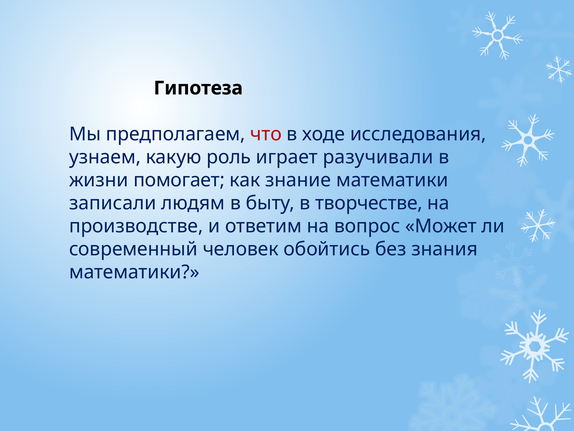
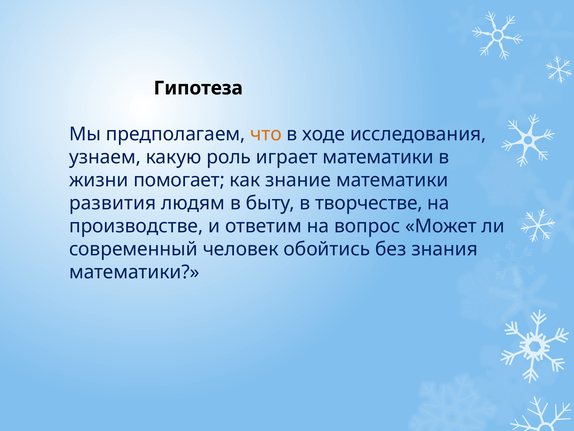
что colour: red -> orange
играет разучивали: разучивали -> математики
записали: записали -> развития
